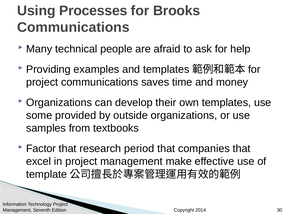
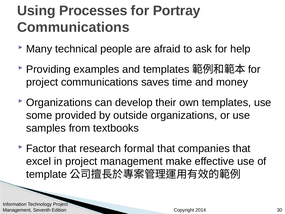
Brooks: Brooks -> Portray
period: period -> formal
